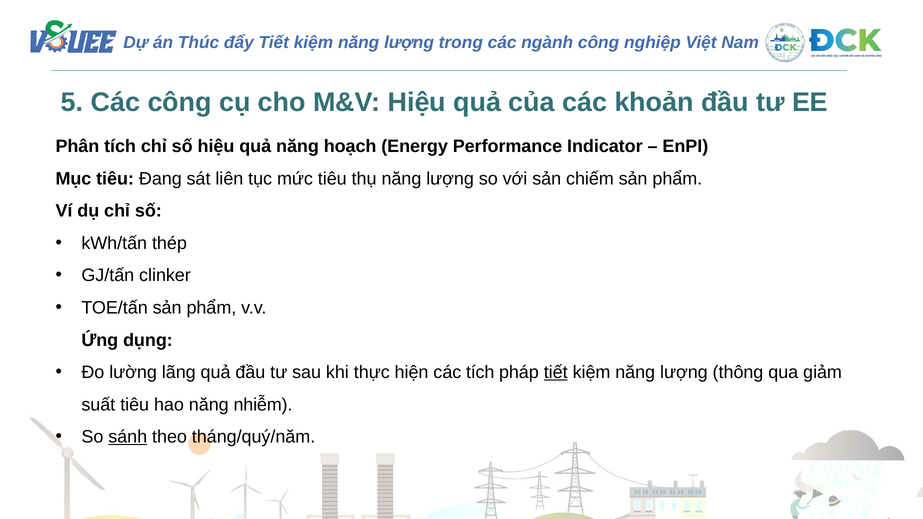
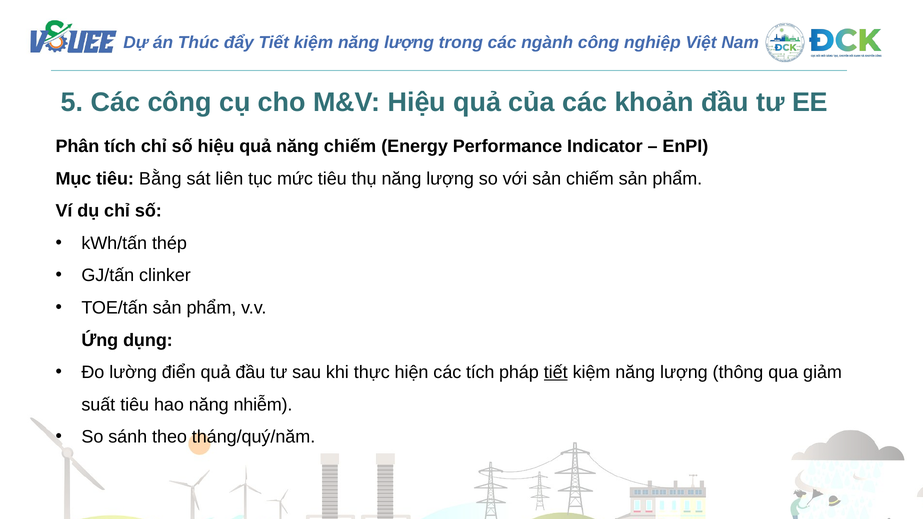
năng hoạch: hoạch -> chiếm
Đang: Đang -> Bằng
lãng: lãng -> điển
sánh underline: present -> none
